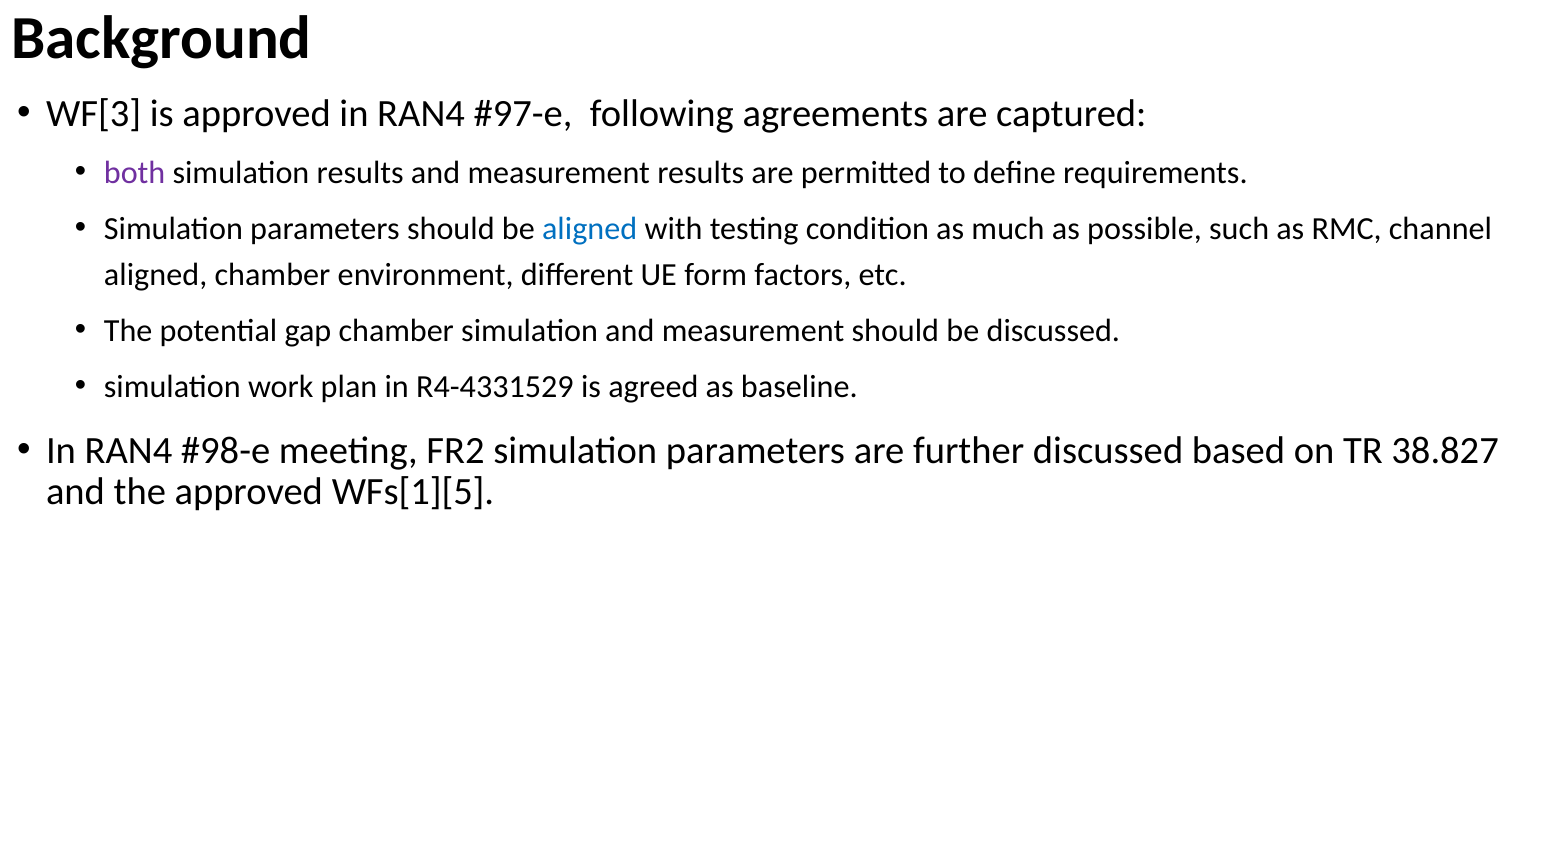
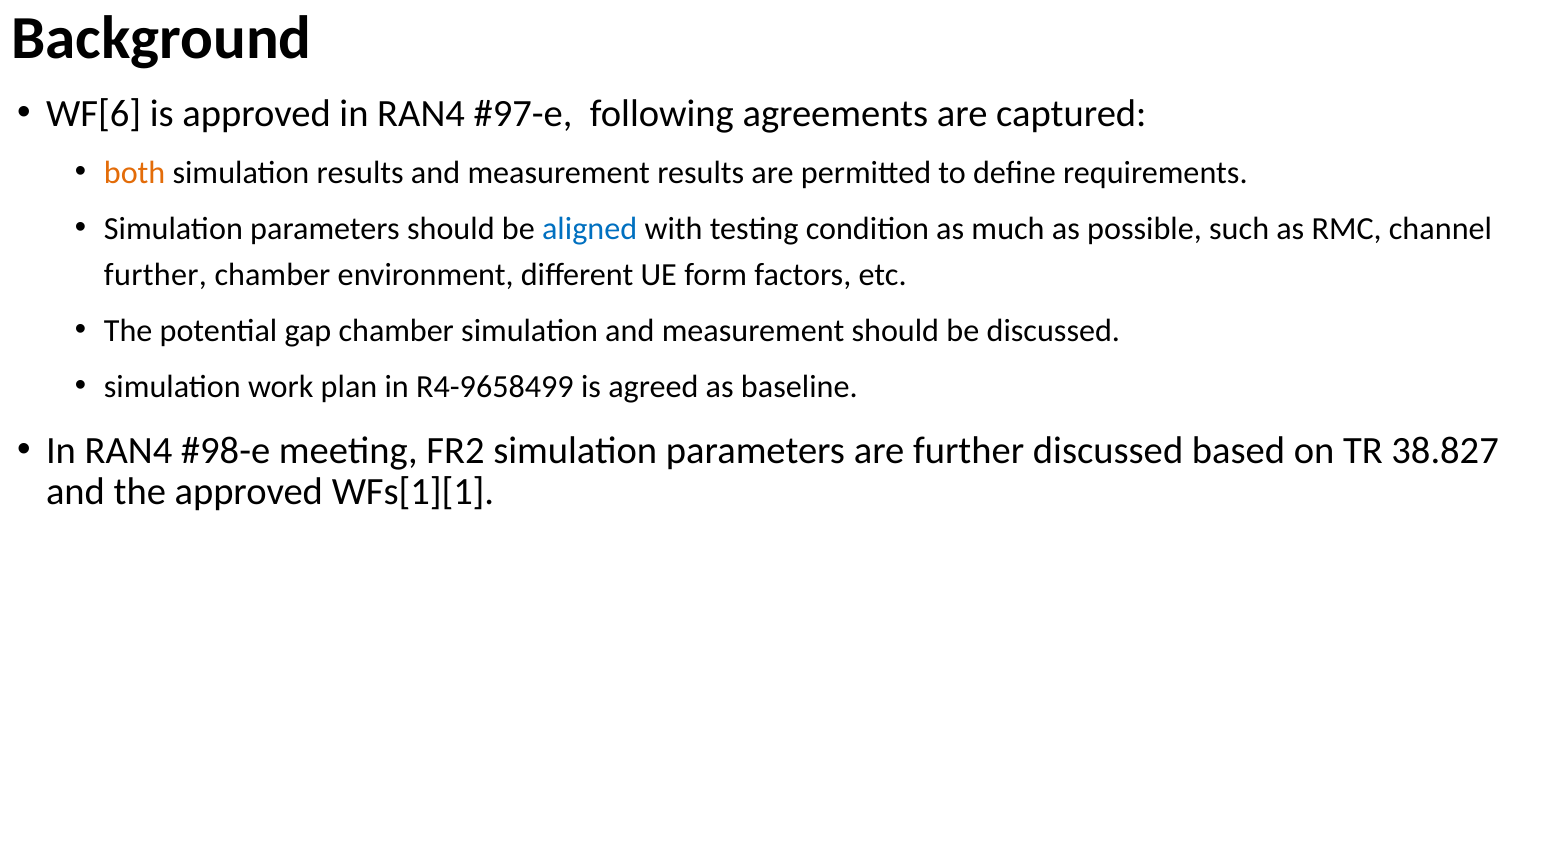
WF[3: WF[3 -> WF[6
both colour: purple -> orange
aligned at (156, 275): aligned -> further
R4-4331529: R4-4331529 -> R4-9658499
WFs[1][5: WFs[1][5 -> WFs[1][1
